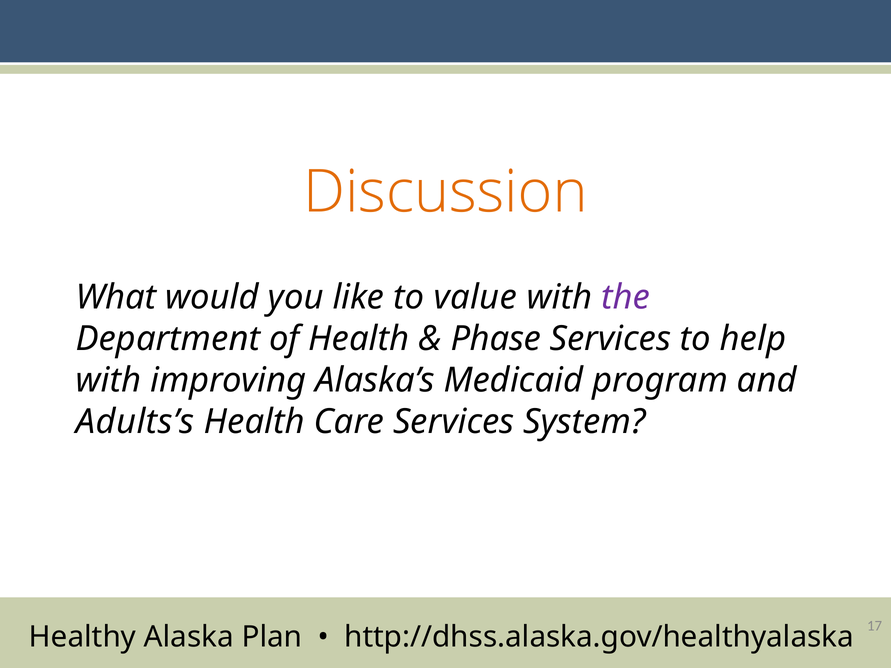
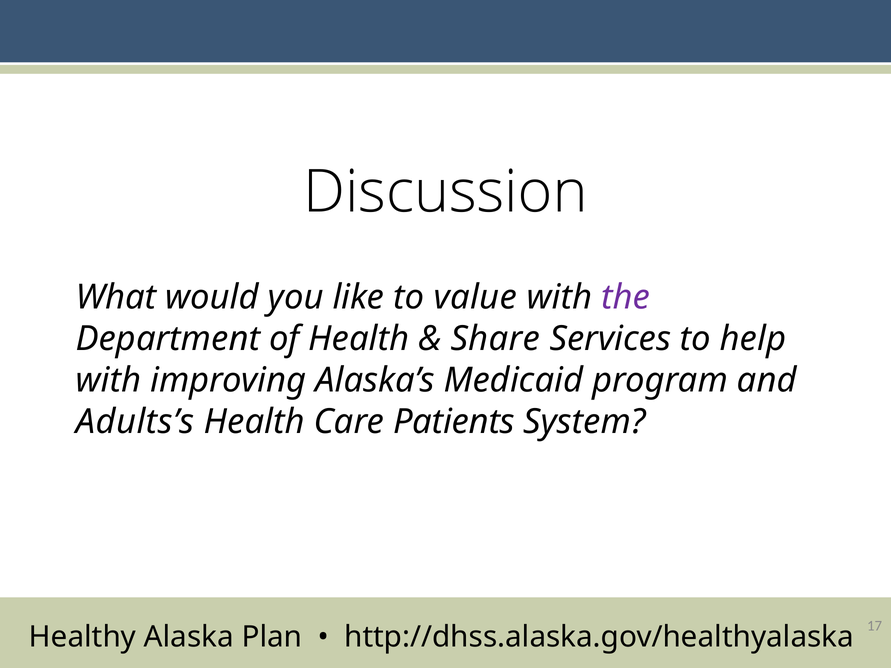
Discussion colour: orange -> black
Phase: Phase -> Share
Care Services: Services -> Patients
